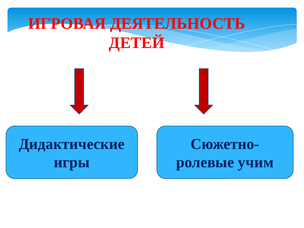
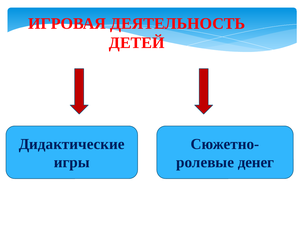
учим: учим -> денег
